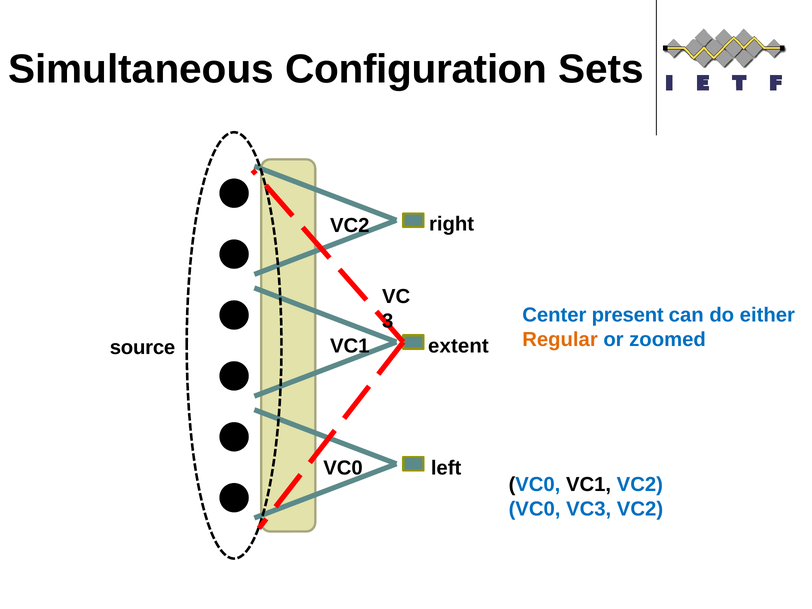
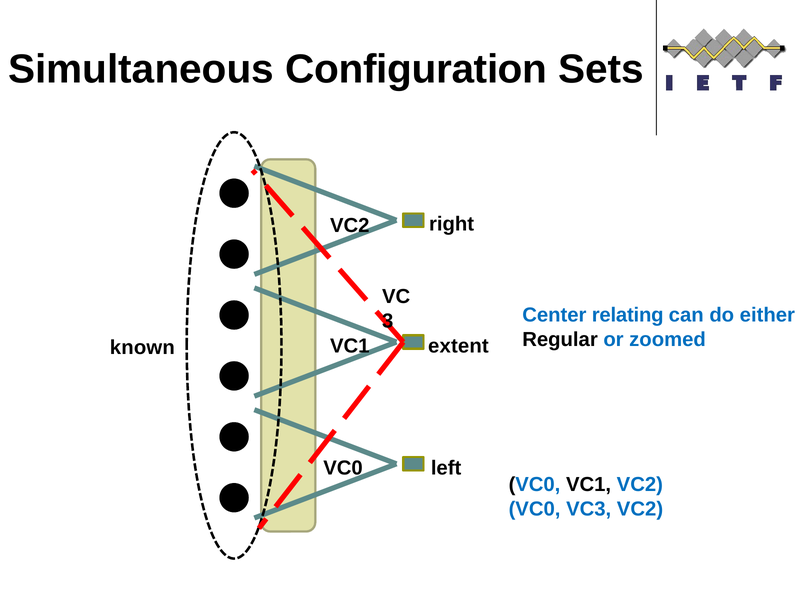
present: present -> relating
Regular colour: orange -> black
source: source -> known
